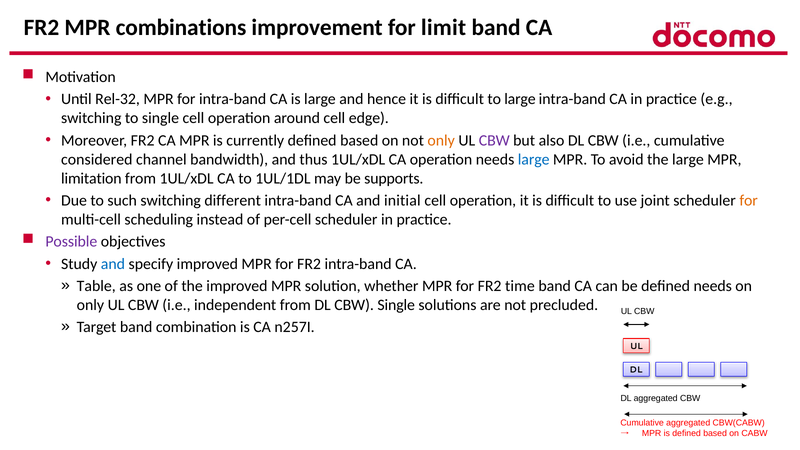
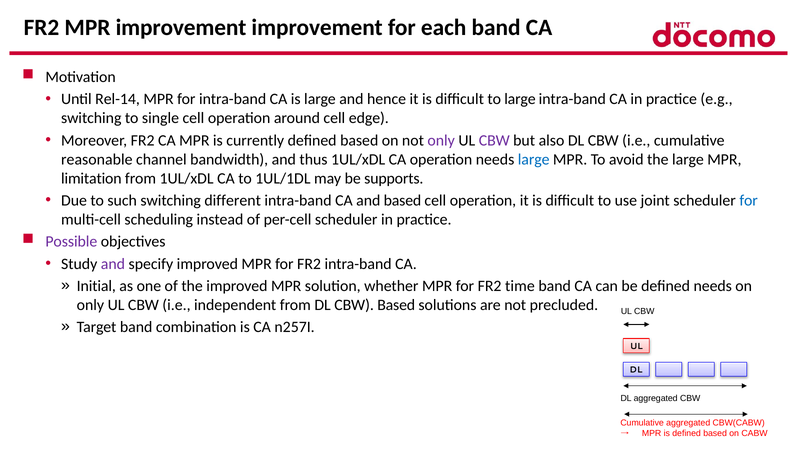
MPR combinations: combinations -> improvement
limit: limit -> each
Rel-32: Rel-32 -> Rel-14
only at (441, 140) colour: orange -> purple
considered: considered -> reasonable
and initial: initial -> based
for at (749, 201) colour: orange -> blue
and at (113, 264) colour: blue -> purple
Table: Table -> Initial
CBW Single: Single -> Based
